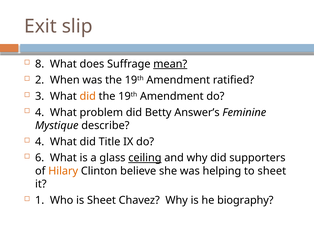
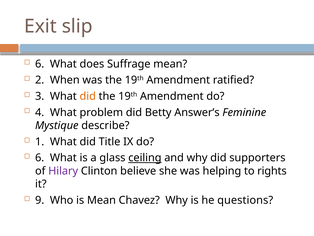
8 at (40, 64): 8 -> 6
mean at (170, 64) underline: present -> none
4 at (40, 141): 4 -> 1
Hilary colour: orange -> purple
to sheet: sheet -> rights
1: 1 -> 9
is Sheet: Sheet -> Mean
biography: biography -> questions
